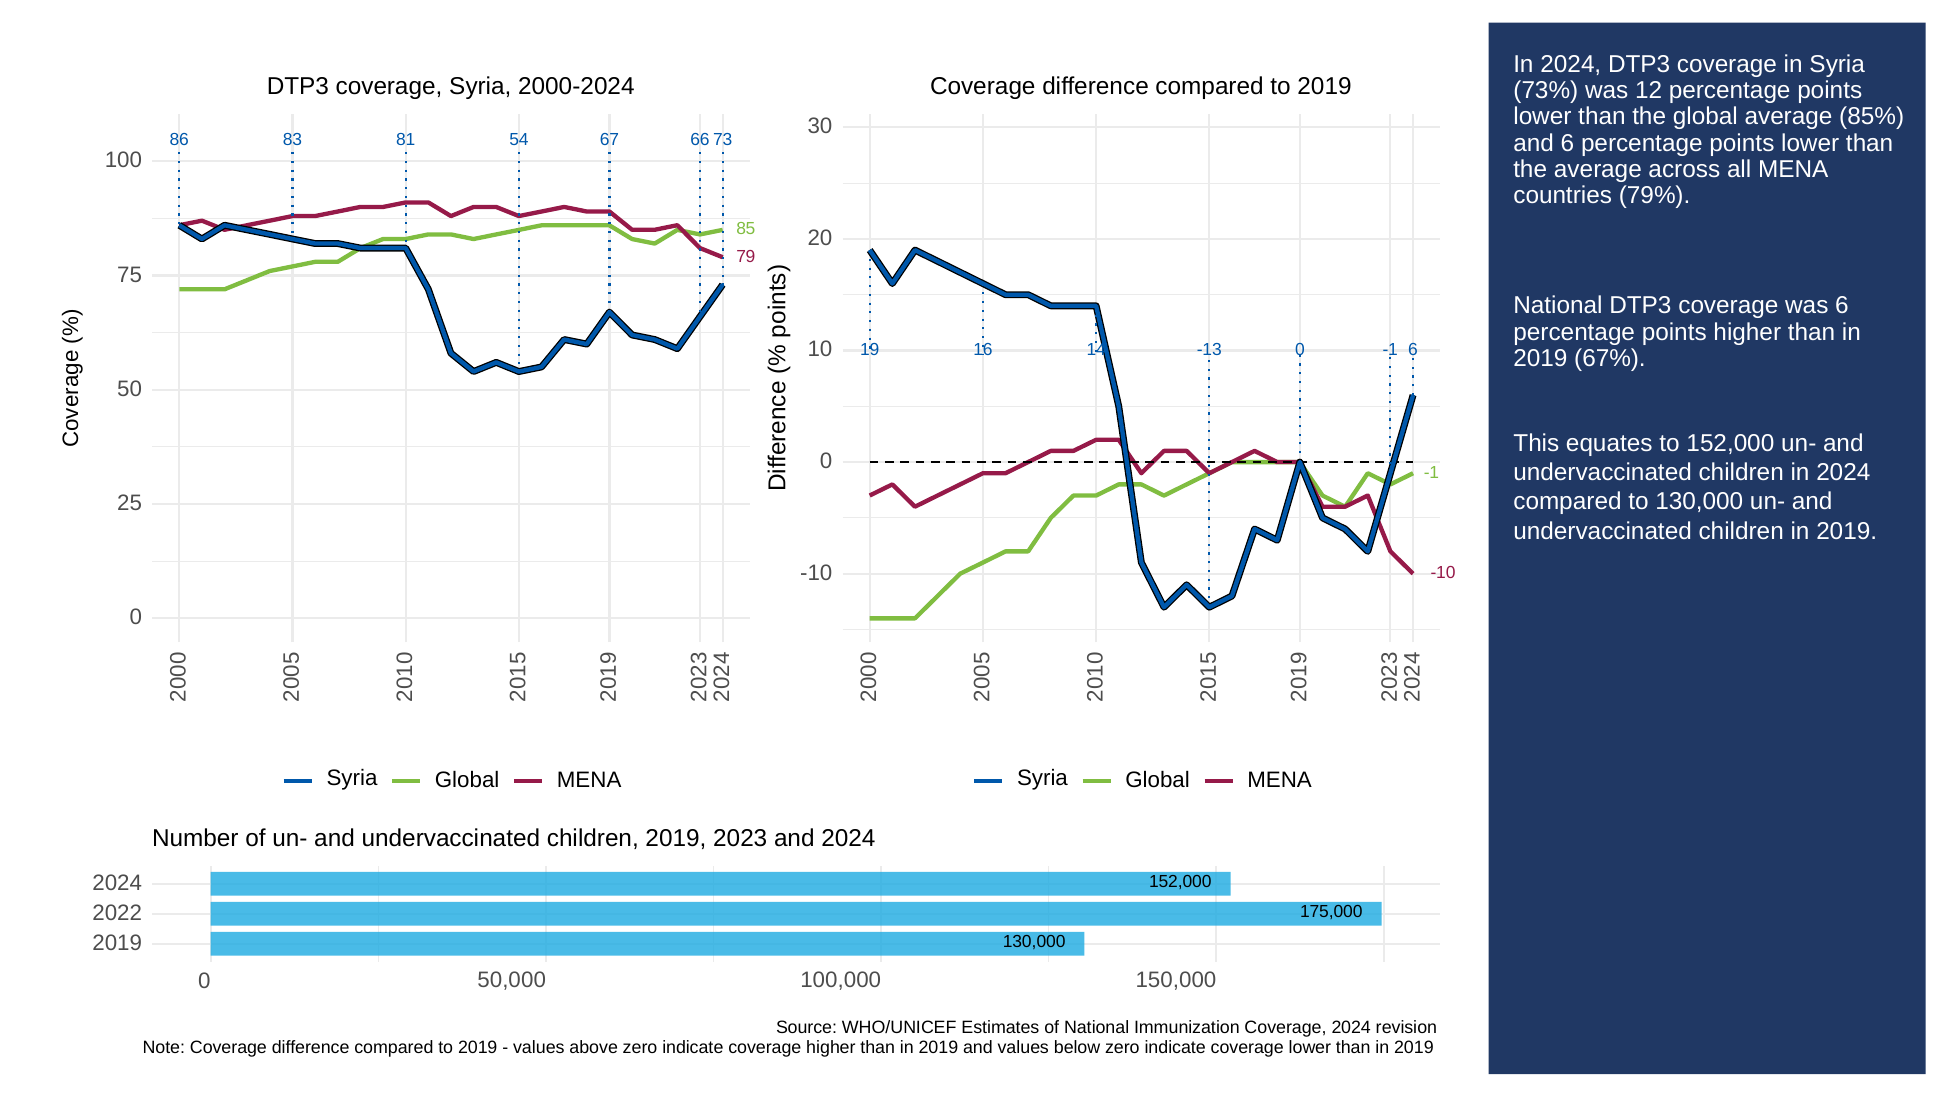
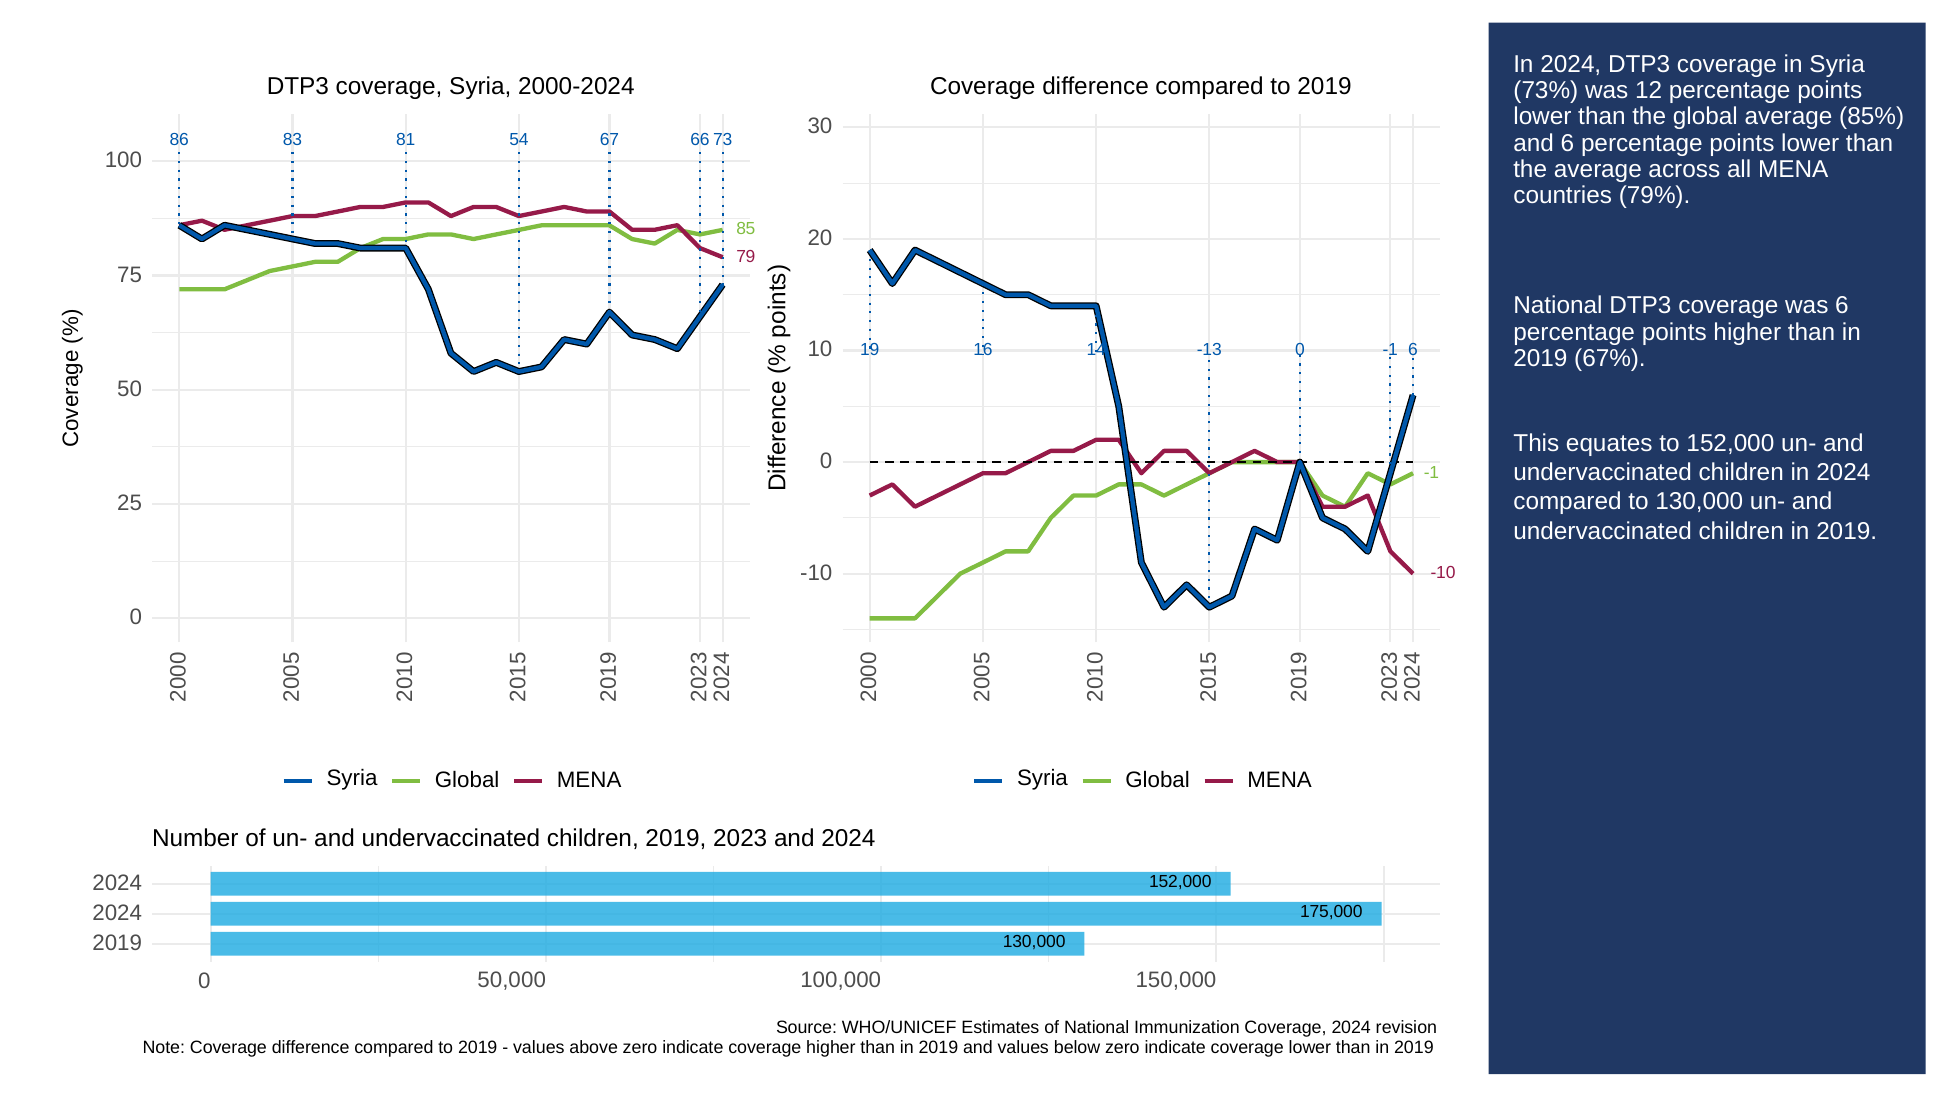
2022 at (117, 913): 2022 -> 2024
